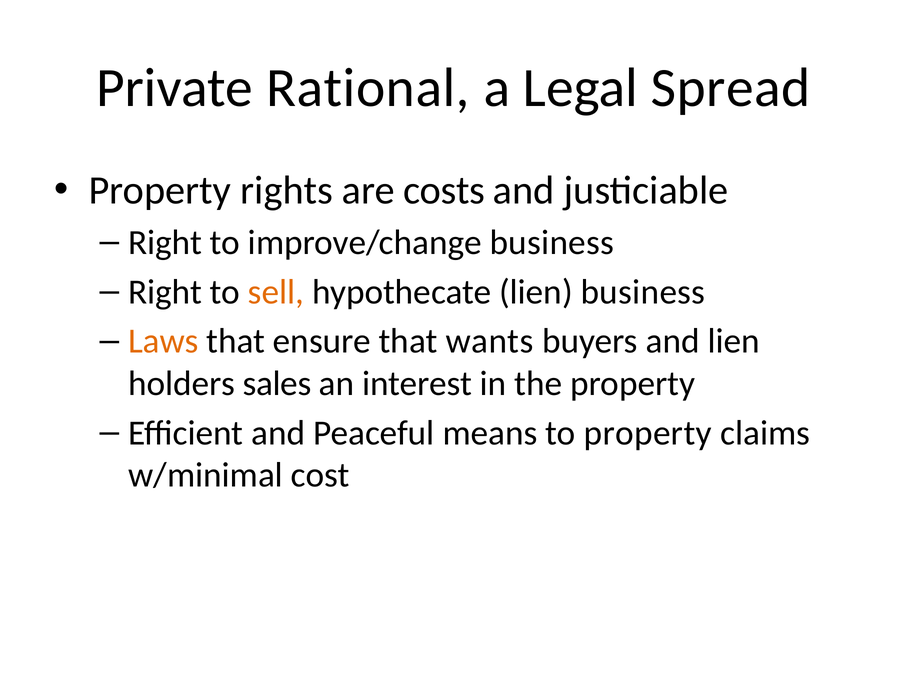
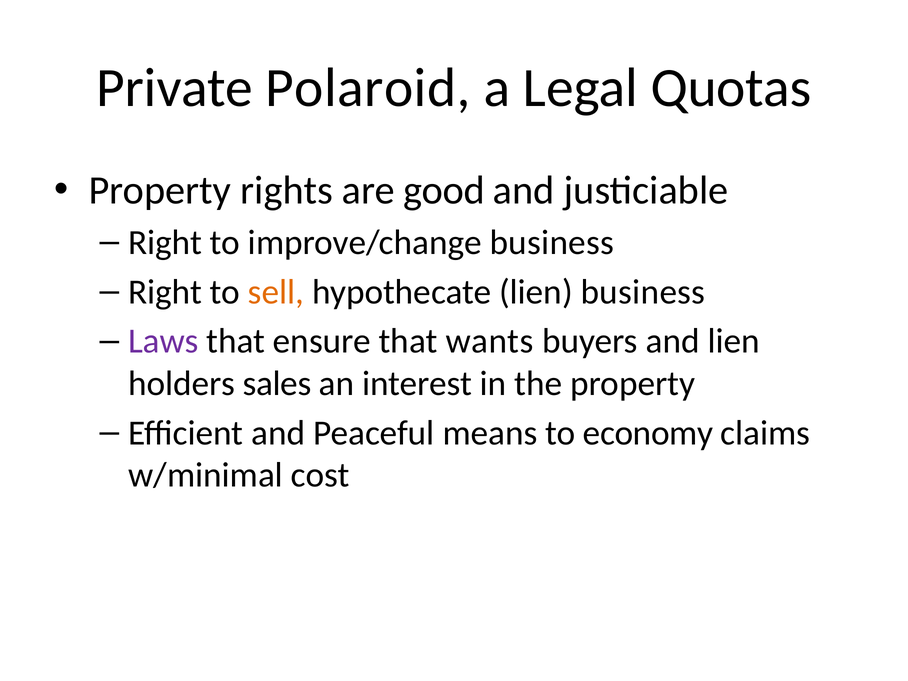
Rational: Rational -> Polaroid
Spread: Spread -> Quotas
costs: costs -> good
Laws colour: orange -> purple
to property: property -> economy
